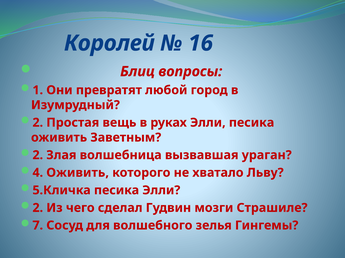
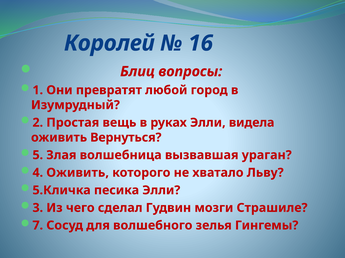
Элли песика: песика -> видела
Заветным: Заветным -> Вернуться
2 at (38, 155): 2 -> 5
2 at (38, 208): 2 -> 3
